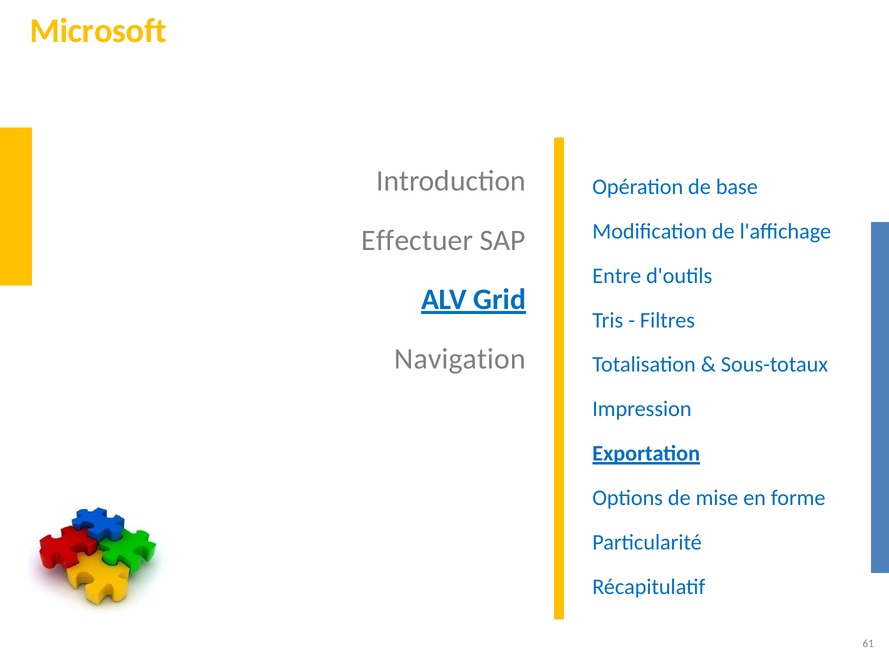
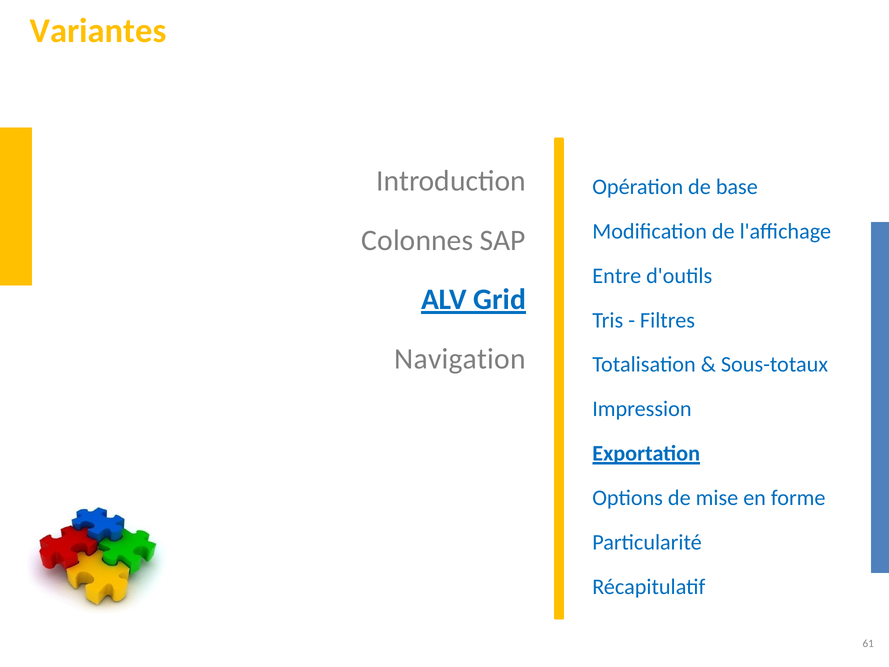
Microsoft: Microsoft -> Variantes
Effectuer: Effectuer -> Colonnes
